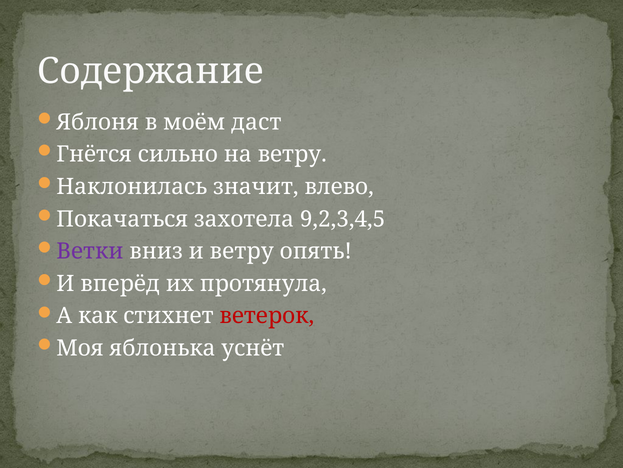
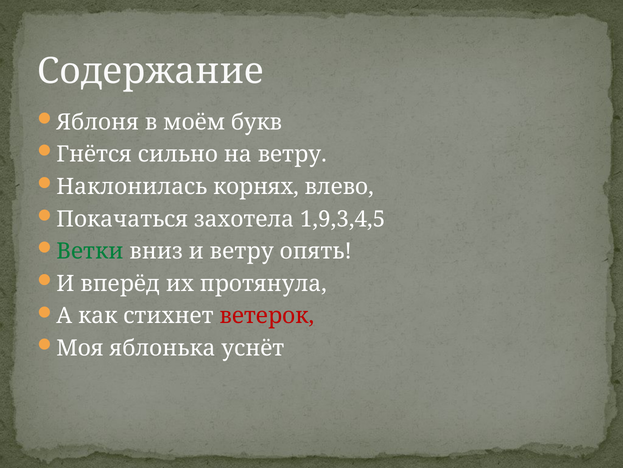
даст: даст -> букв
значит: значит -> корнях
9,2,3,4,5: 9,2,3,4,5 -> 1,9,3,4,5
Ветки colour: purple -> green
